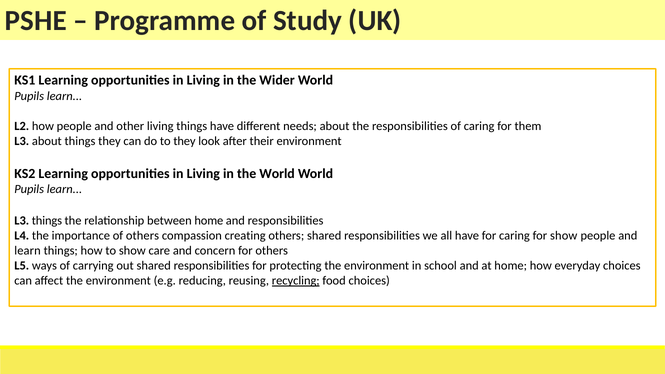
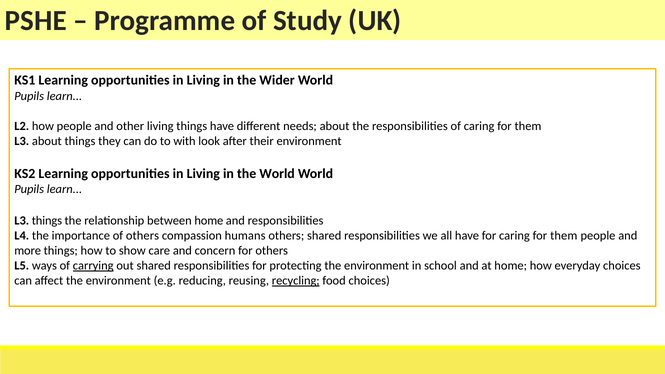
to they: they -> with
creating: creating -> humans
for caring for show: show -> them
learn at (27, 251): learn -> more
carrying underline: none -> present
